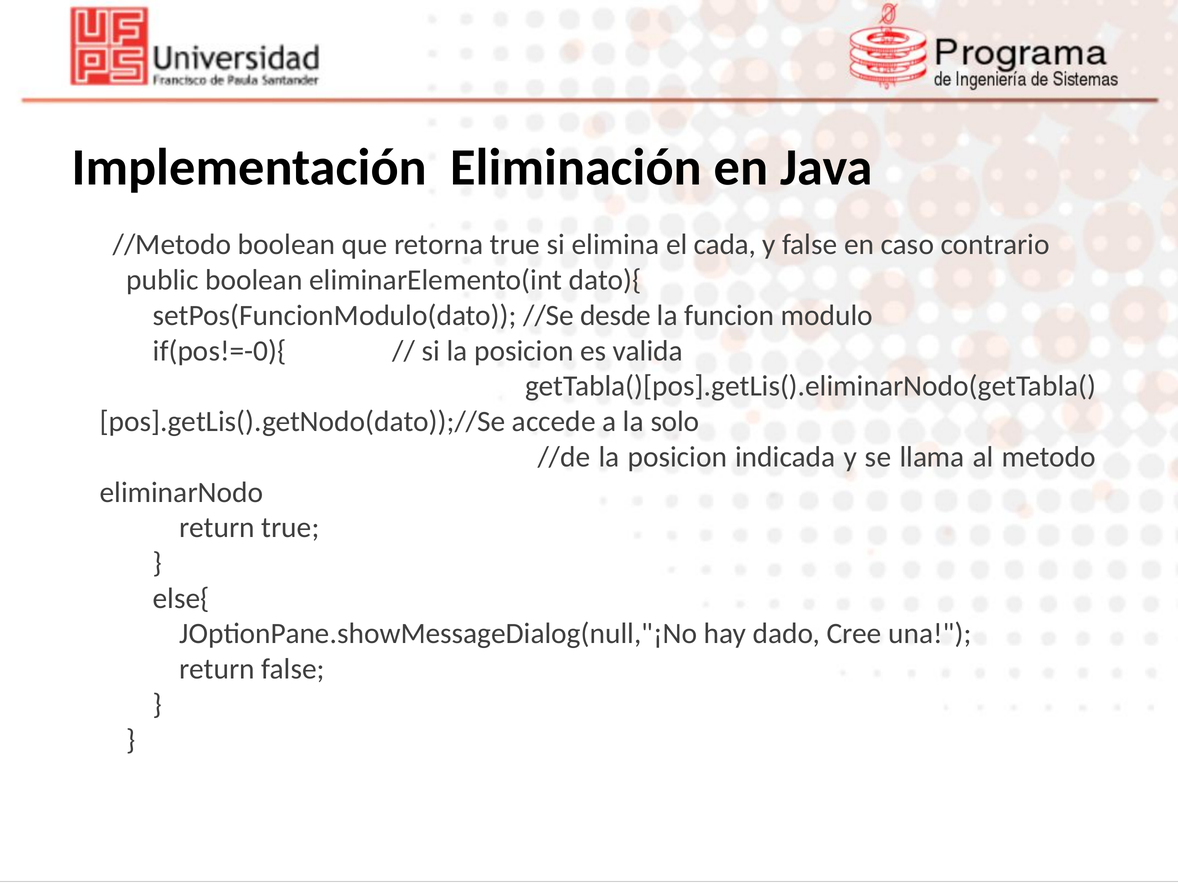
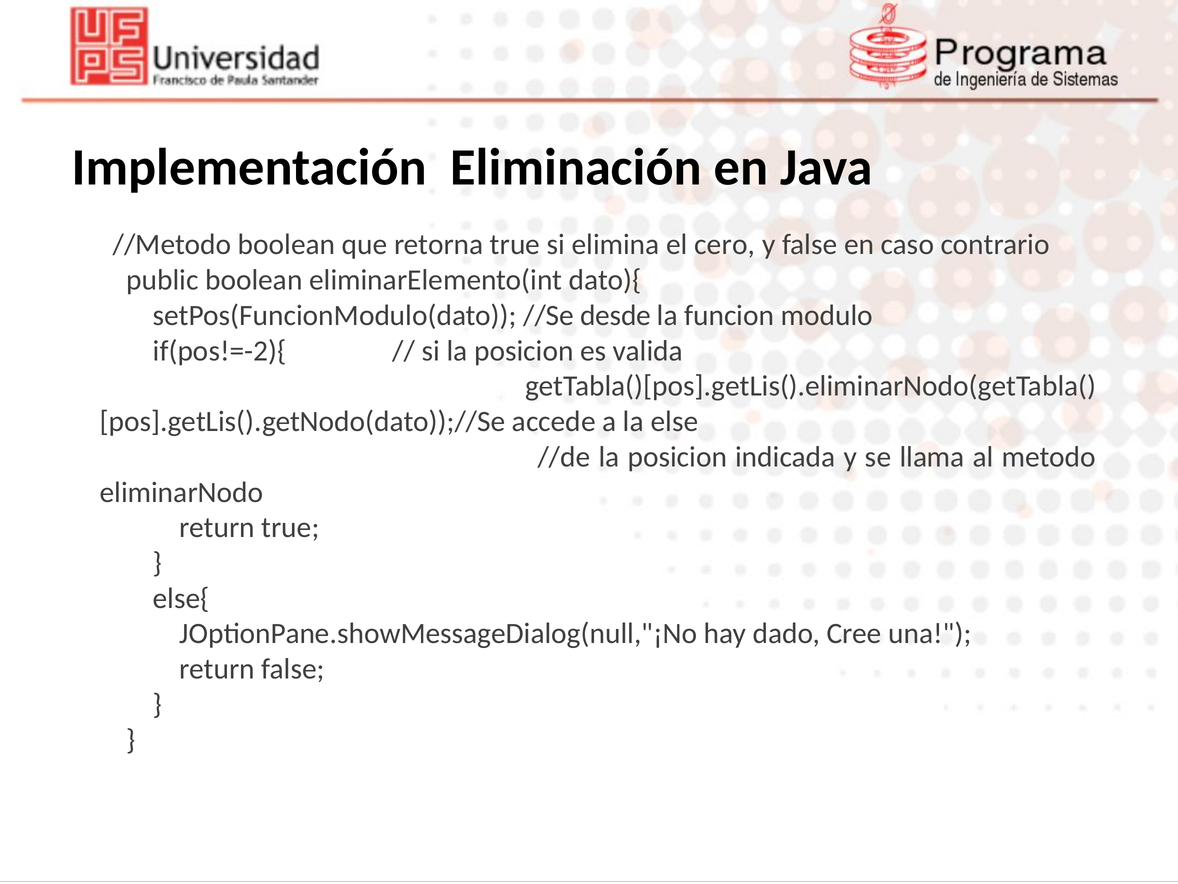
cada: cada -> cero
if(pos!=-0){: if(pos!=-0){ -> if(pos!=-2){
solo: solo -> else
